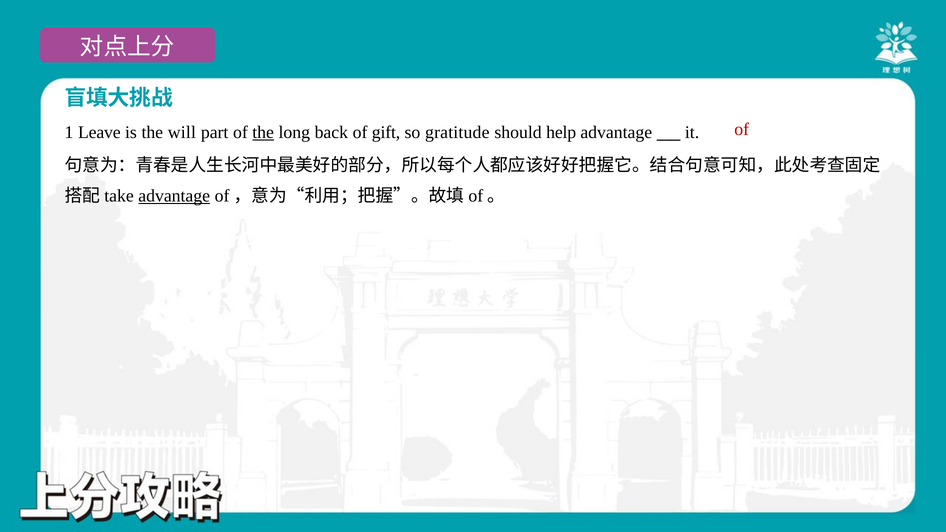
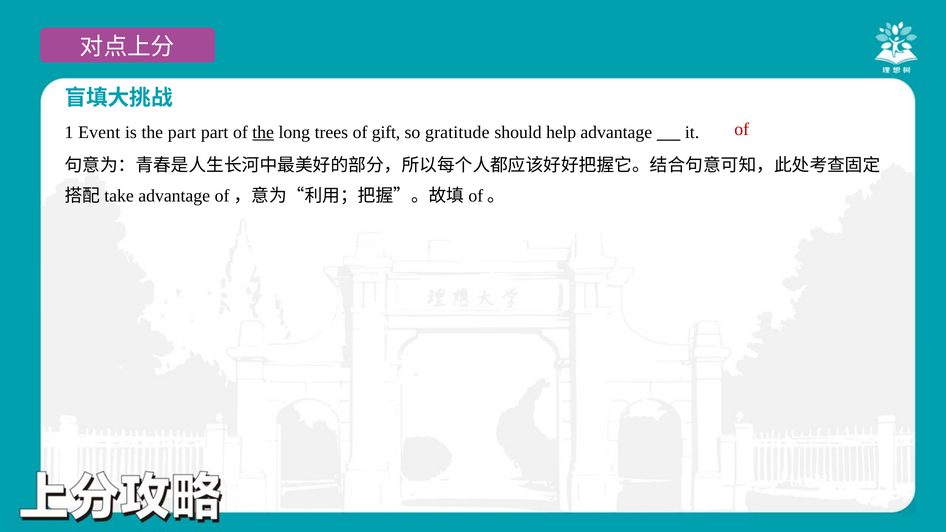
Leave: Leave -> Event
the will: will -> part
back: back -> trees
advantage at (174, 196) underline: present -> none
